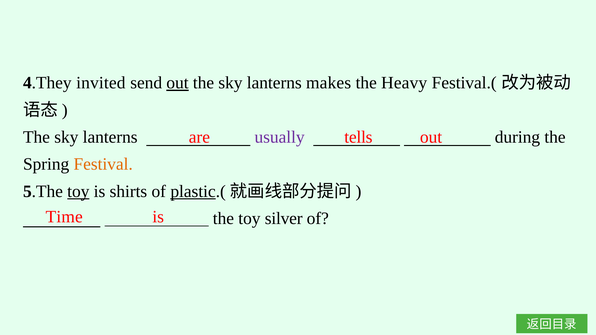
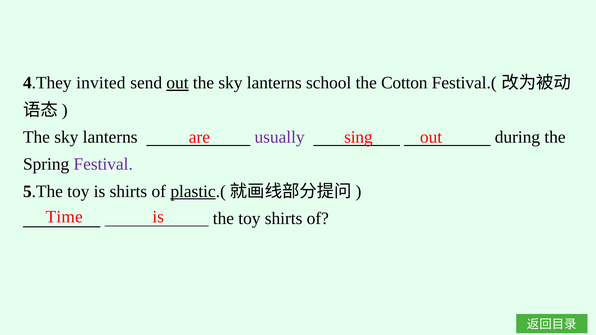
makes: makes -> school
Heavy: Heavy -> Cotton
tells: tells -> sing
Festival colour: orange -> purple
toy at (78, 191) underline: present -> none
toy silver: silver -> shirts
